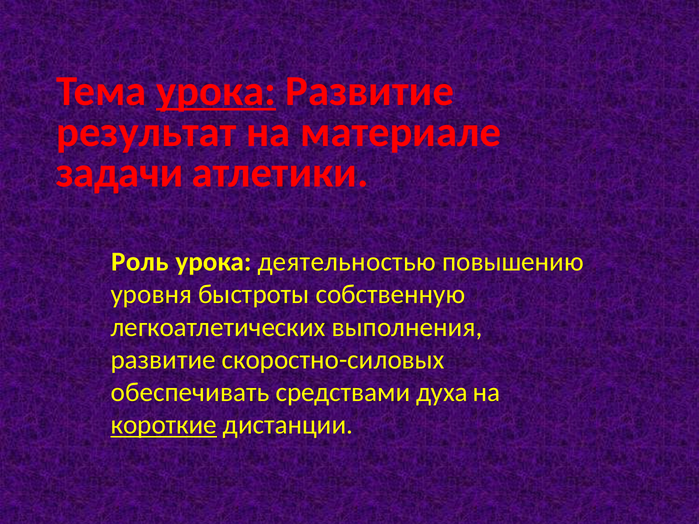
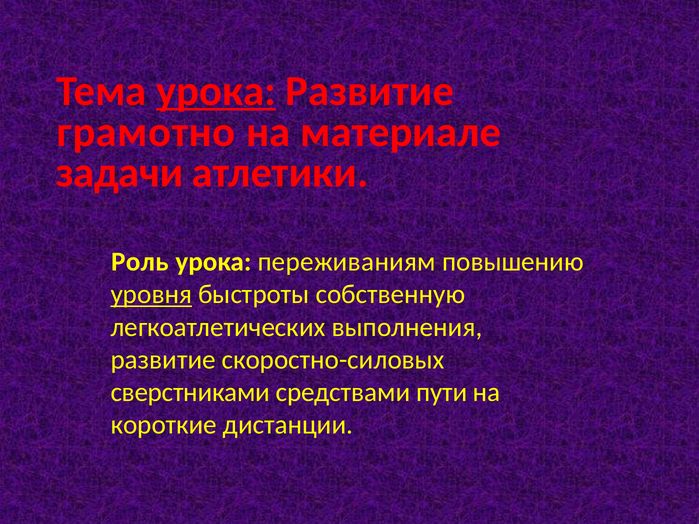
результат: результат -> грамотно
деятельностью: деятельностью -> переживаниям
уровня underline: none -> present
обеспечивать: обеспечивать -> сверстниками
духа: духа -> пути
короткие underline: present -> none
